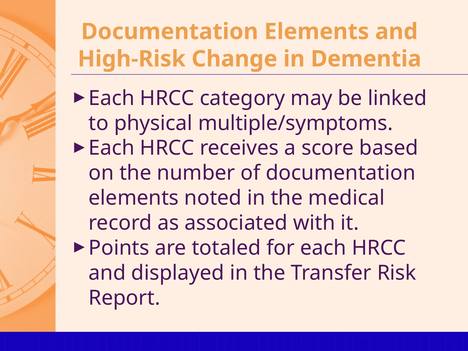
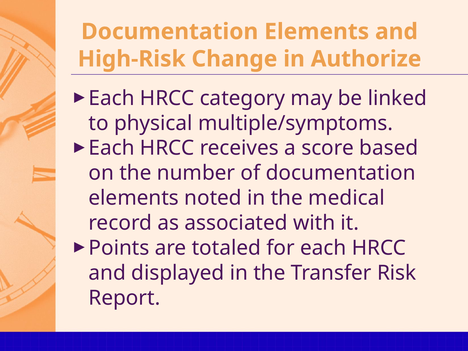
Dementia: Dementia -> Authorize
